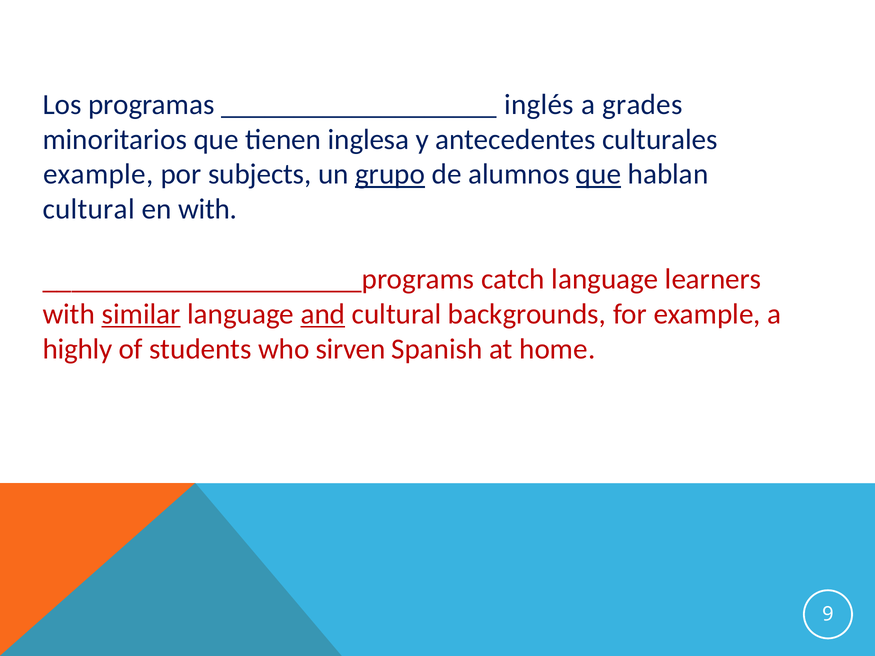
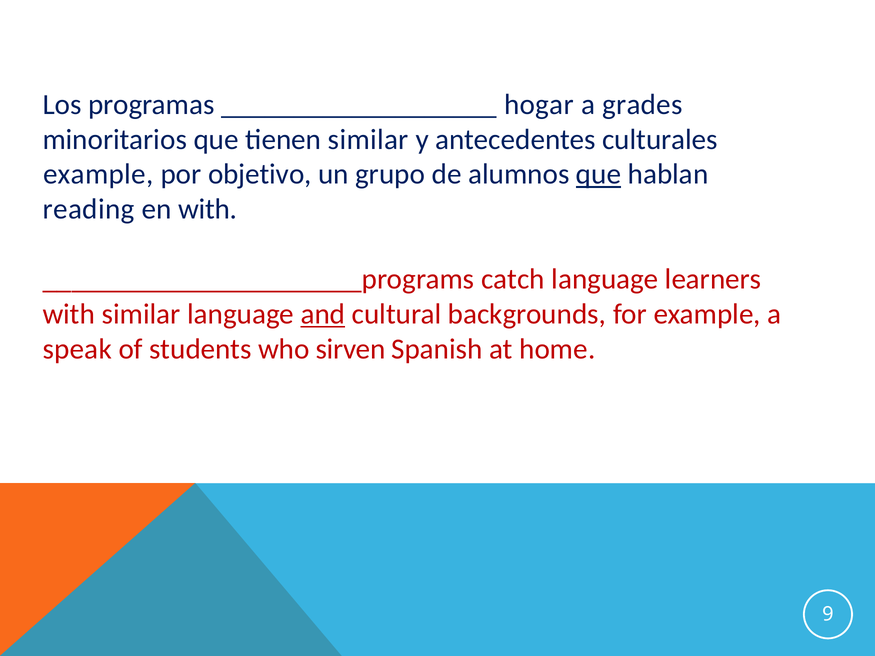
inglés: inglés -> hogar
tienen inglesa: inglesa -> similar
subjects: subjects -> objetivo
grupo underline: present -> none
cultural at (89, 209): cultural -> reading
similar at (141, 314) underline: present -> none
highly: highly -> speak
